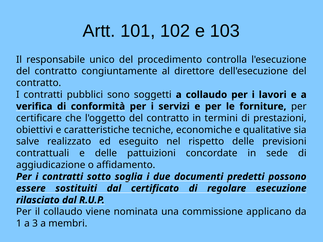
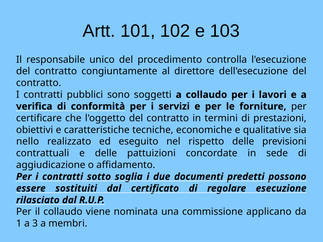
salve: salve -> nello
